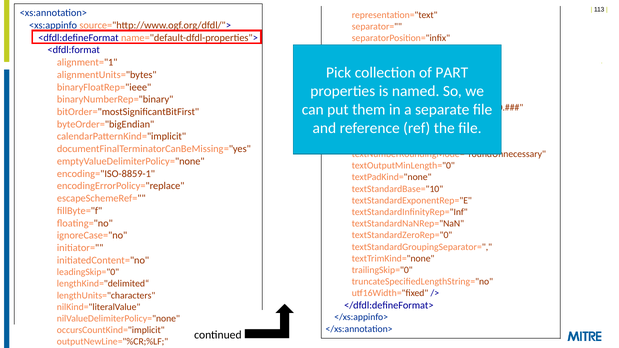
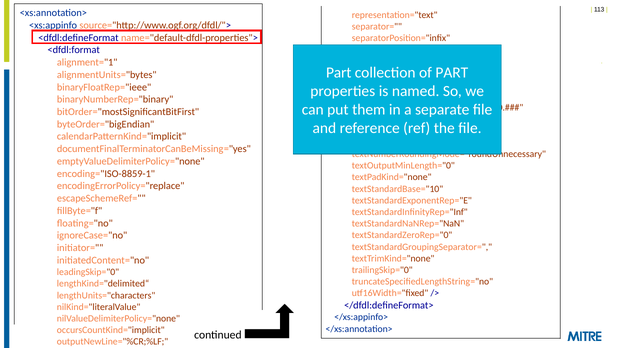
Pick at (339, 73): Pick -> Part
